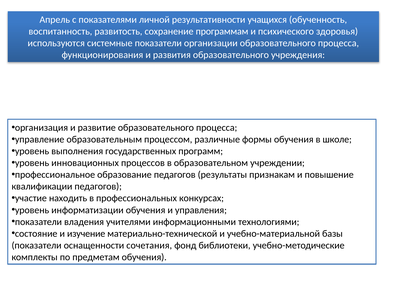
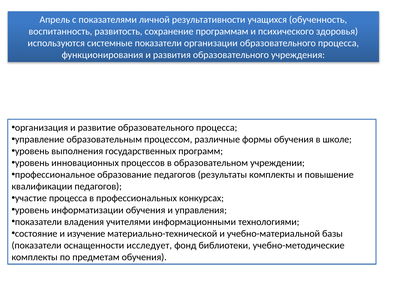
результаты признакам: признакам -> комплекты
участие находить: находить -> процесса
сочетания: сочетания -> исследует
